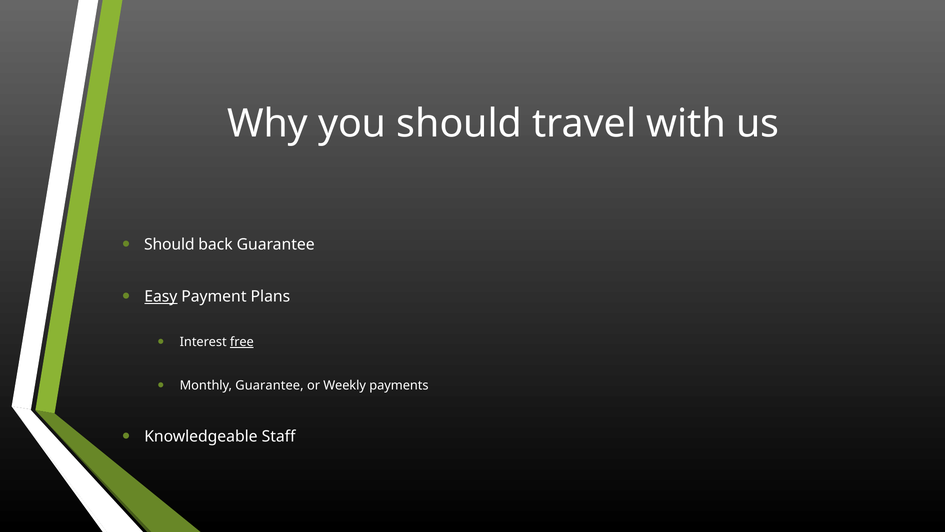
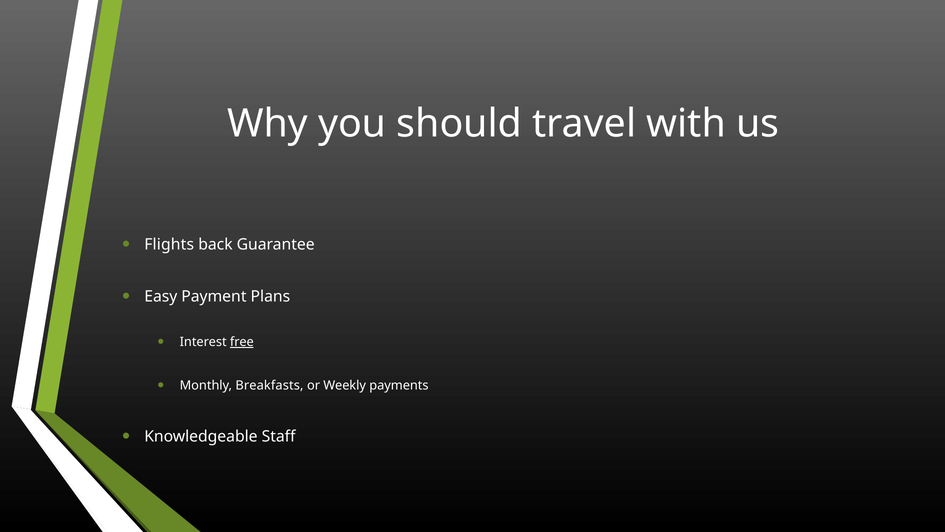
Should at (169, 244): Should -> Flights
Easy underline: present -> none
Monthly Guarantee: Guarantee -> Breakfasts
